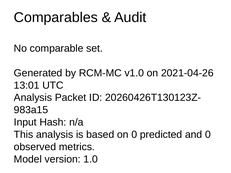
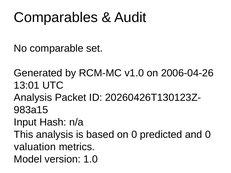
2021-04-26: 2021-04-26 -> 2006-04-26
observed: observed -> valuation
